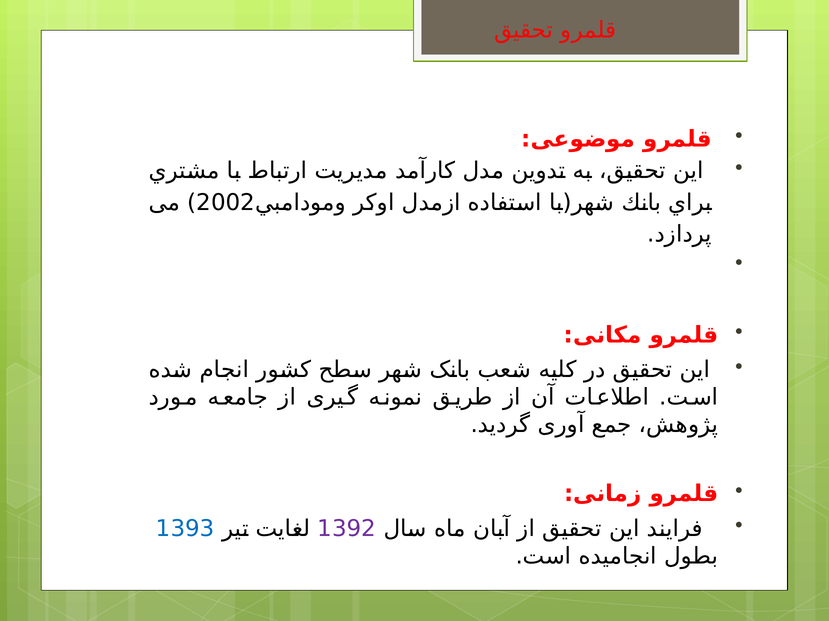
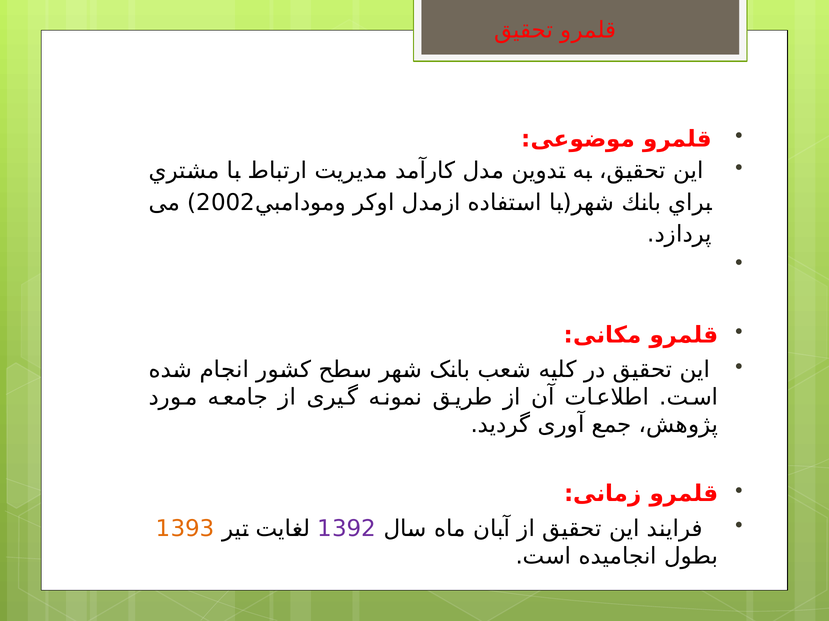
1393 colour: blue -> orange
